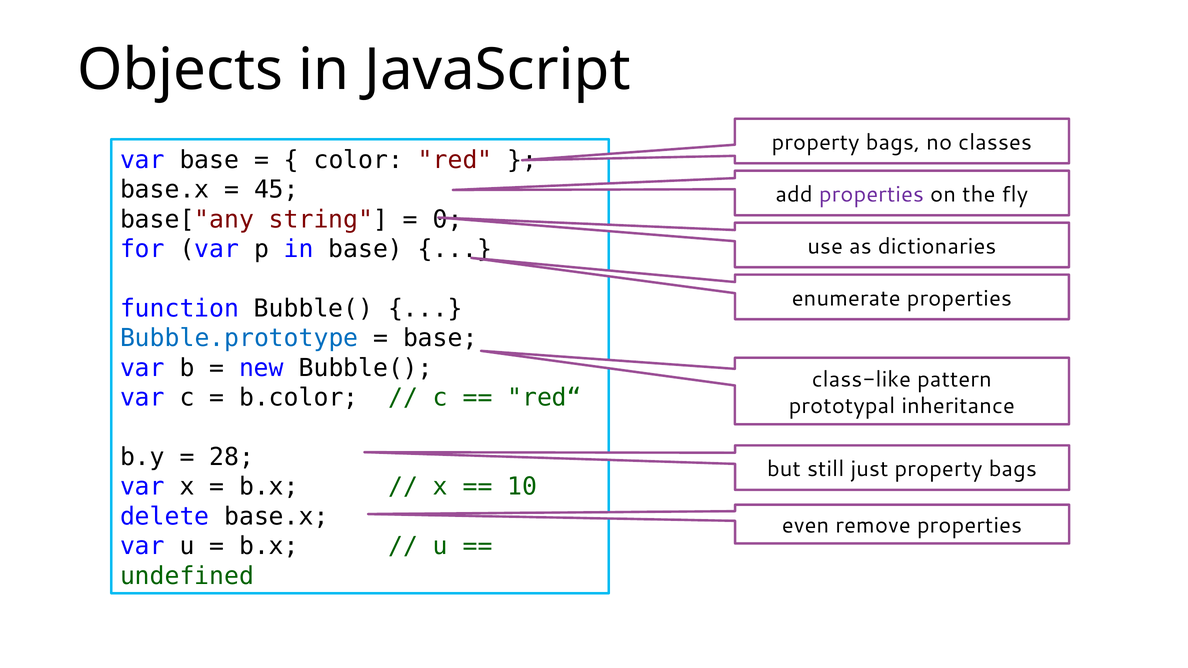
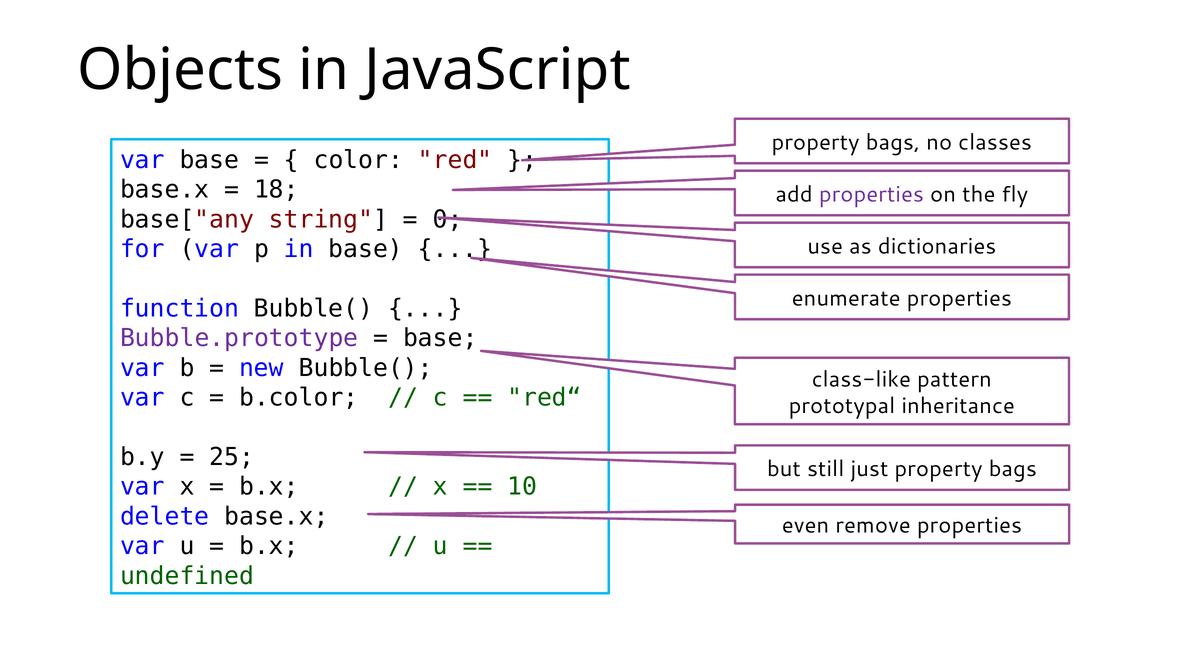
45: 45 -> 18
Bubble.prototype colour: blue -> purple
28: 28 -> 25
